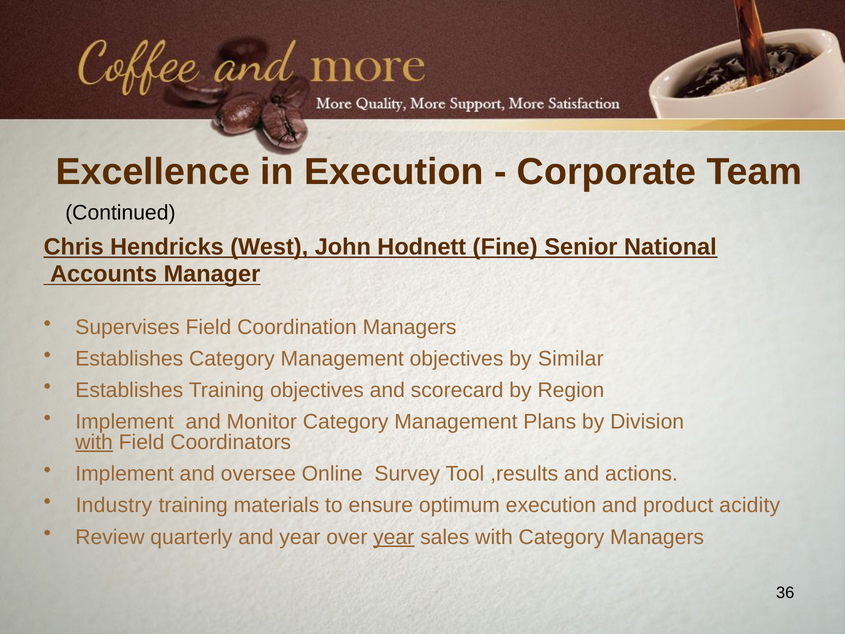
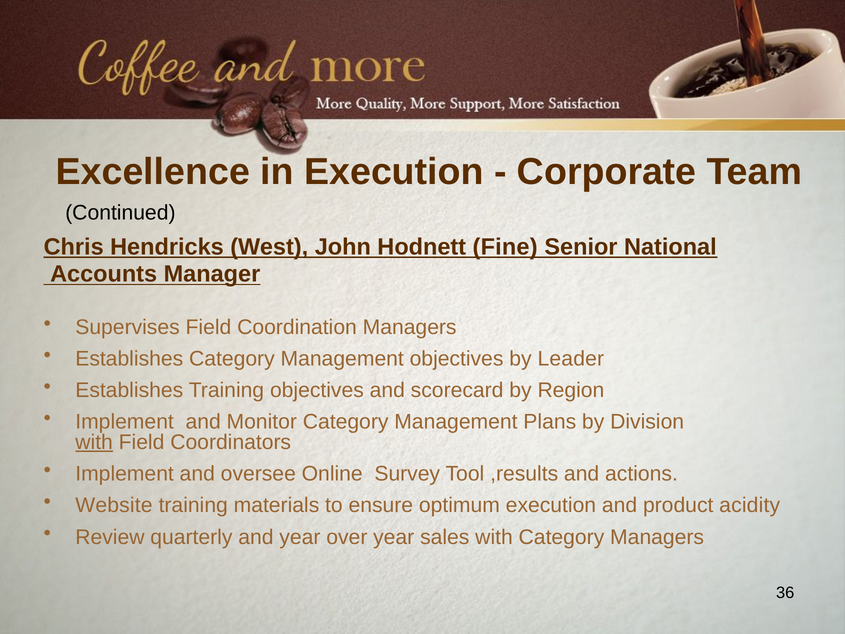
Similar: Similar -> Leader
Industry: Industry -> Website
year at (394, 537) underline: present -> none
